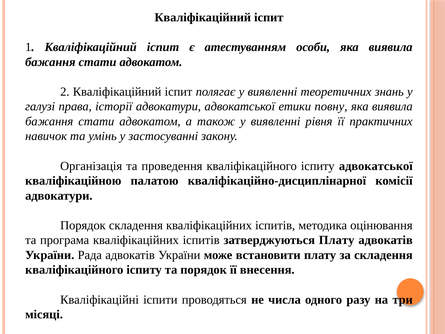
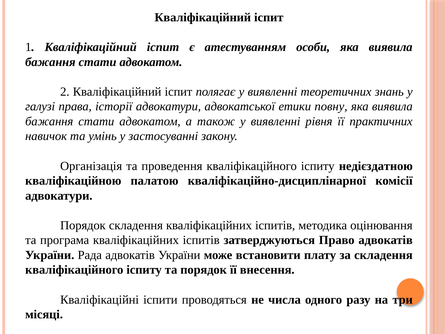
іспиту адвокатської: адвокатської -> недієздатною
затверджуються Плату: Плату -> Право
